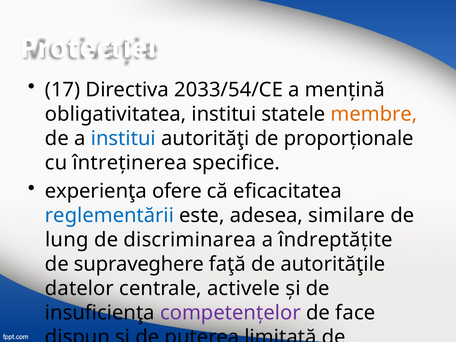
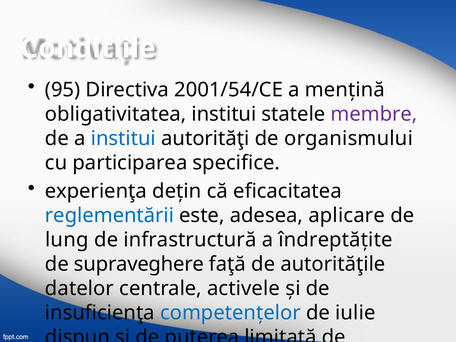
Protecţiei: Protecţiei -> Condiţiile
17: 17 -> 95
2033/54/CE: 2033/54/CE -> 2001/54/CE
membre colour: orange -> purple
proporţionale: proporţionale -> organismului
întreţinerea: întreţinerea -> participarea
ofere: ofere -> deţin
similare: similare -> aplicare
discriminarea: discriminarea -> infrastructură
competenţelor colour: purple -> blue
face: face -> iulie
